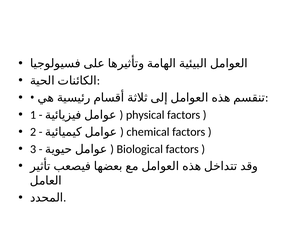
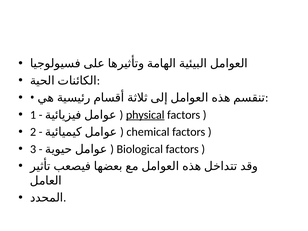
physical underline: none -> present
